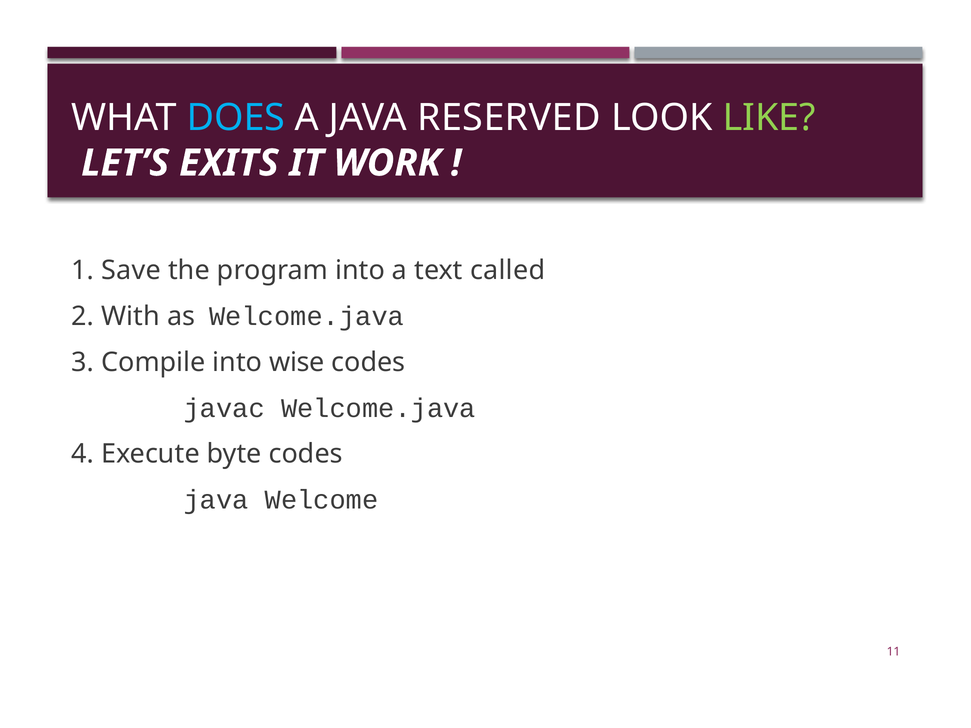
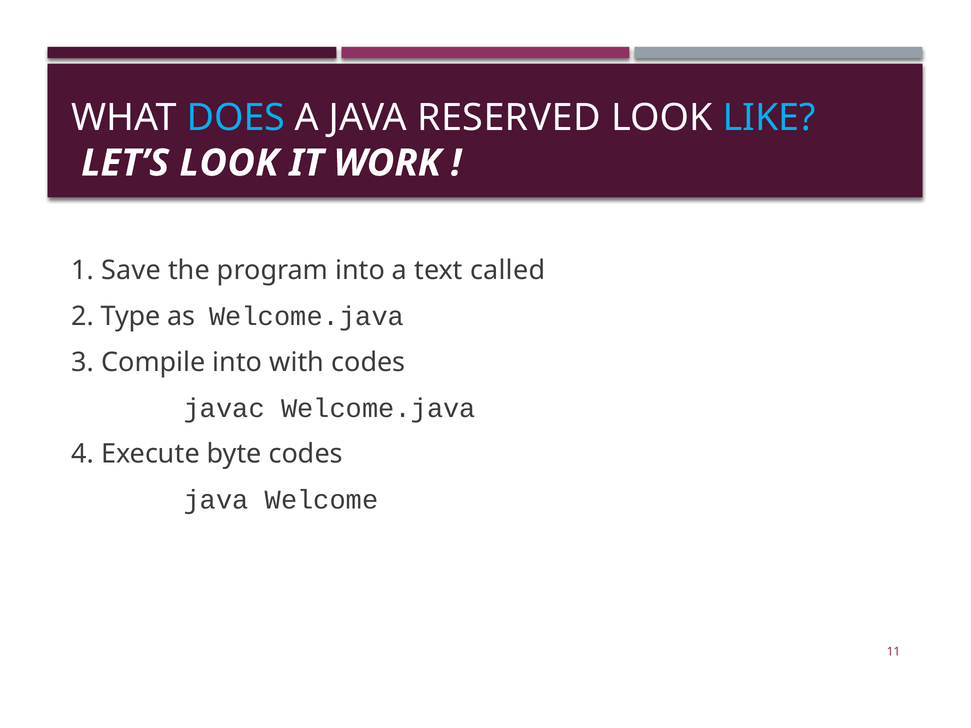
LIKE colour: light green -> light blue
LET’S EXITS: EXITS -> LOOK
With: With -> Type
wise: wise -> with
